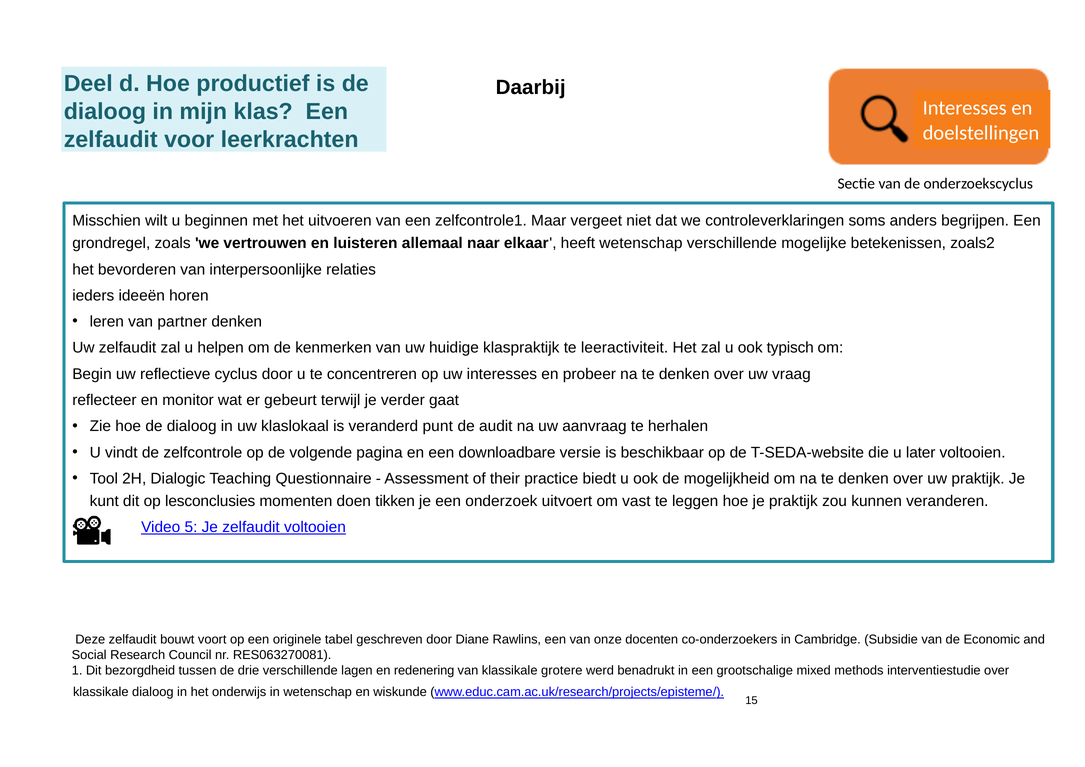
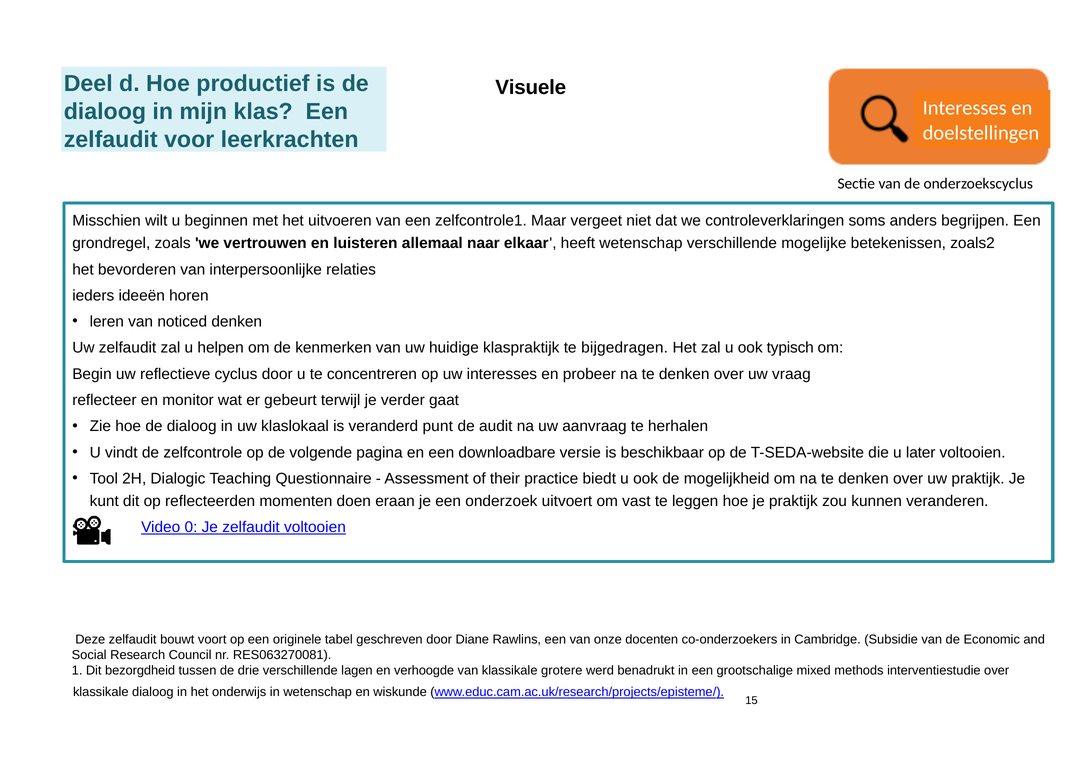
Daarbij: Daarbij -> Visuele
partner: partner -> noticed
leeractiviteit: leeractiviteit -> bijgedragen
lesconclusies: lesconclusies -> reflecteerden
tikken: tikken -> eraan
5: 5 -> 0
redenering: redenering -> verhoogde
